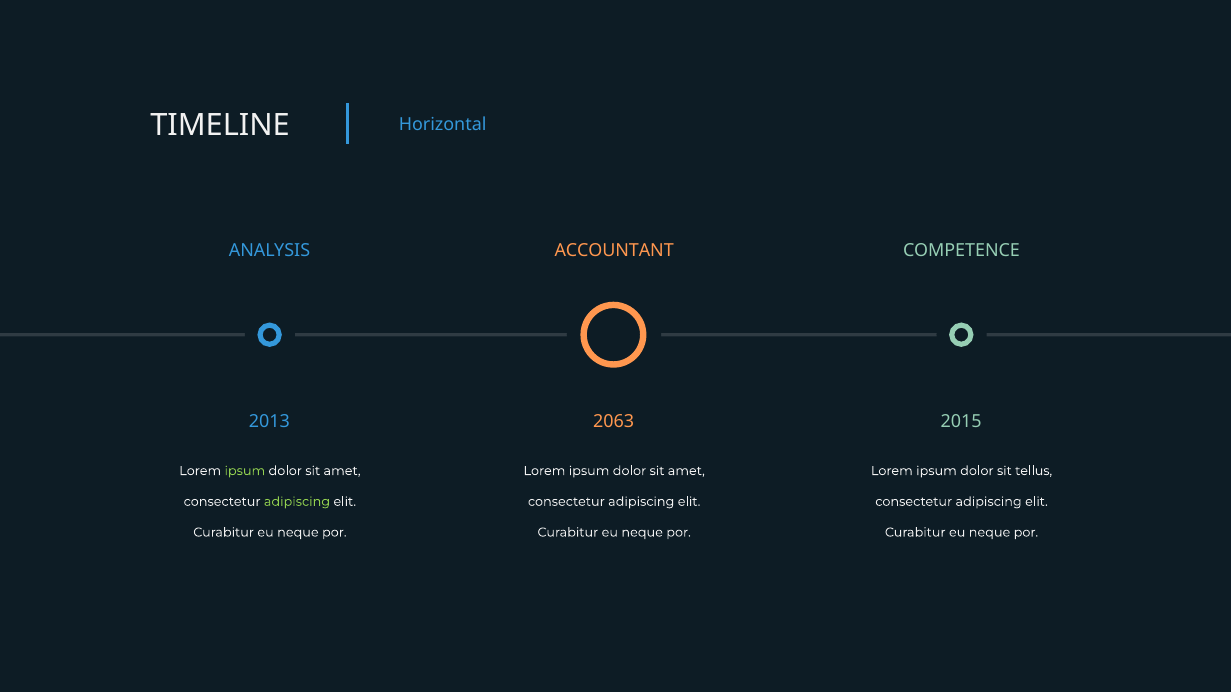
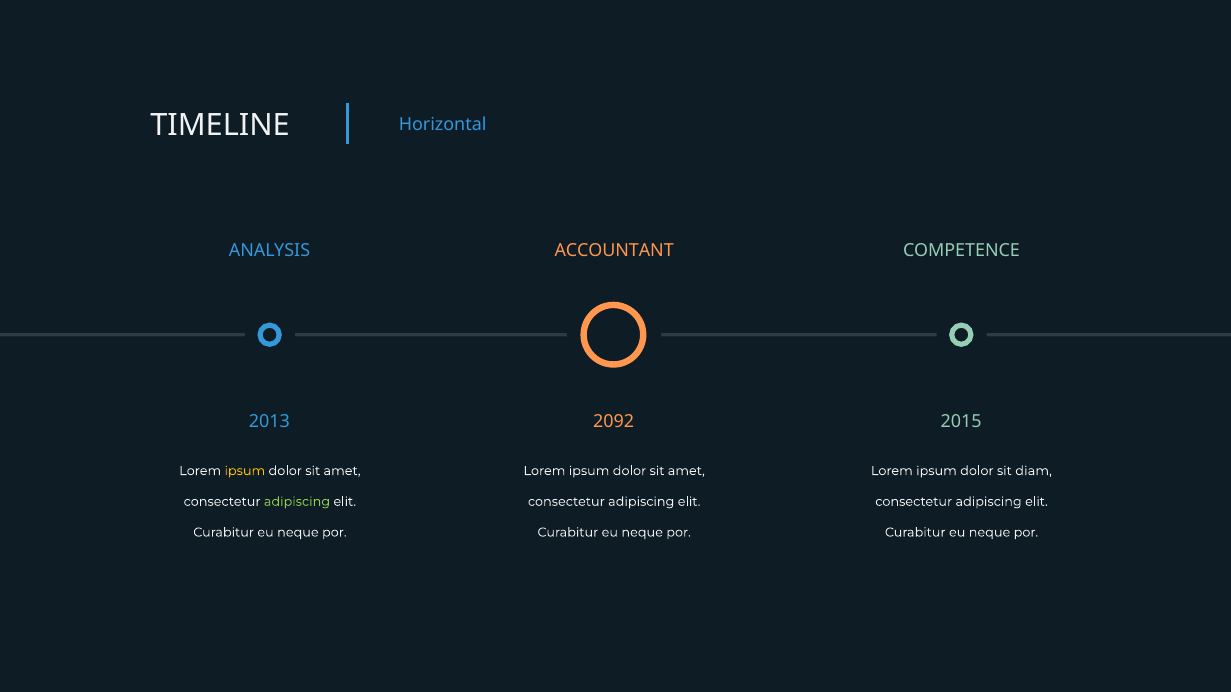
2063: 2063 -> 2092
ipsum at (245, 471) colour: light green -> yellow
tellus: tellus -> diam
